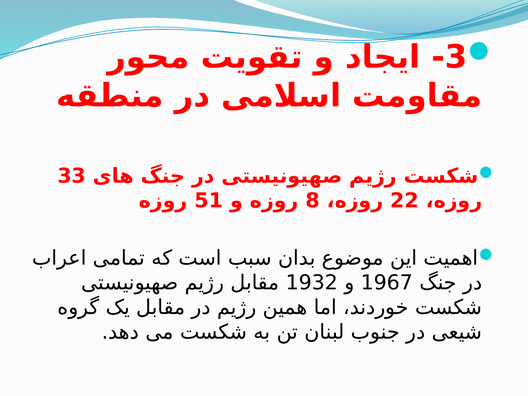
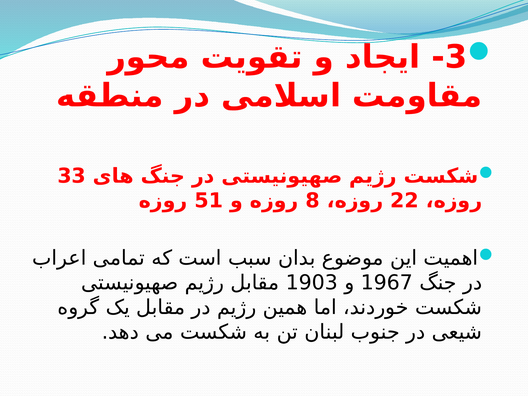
1932: 1932 -> 1903
